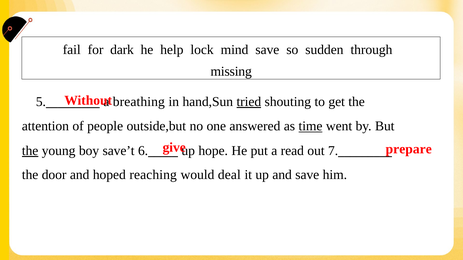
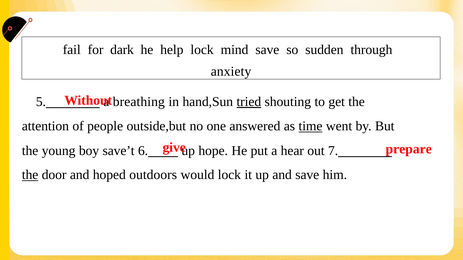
missing: missing -> anxiety
the at (30, 151) underline: present -> none
read: read -> hear
the at (30, 175) underline: none -> present
reaching: reaching -> outdoors
would deal: deal -> lock
